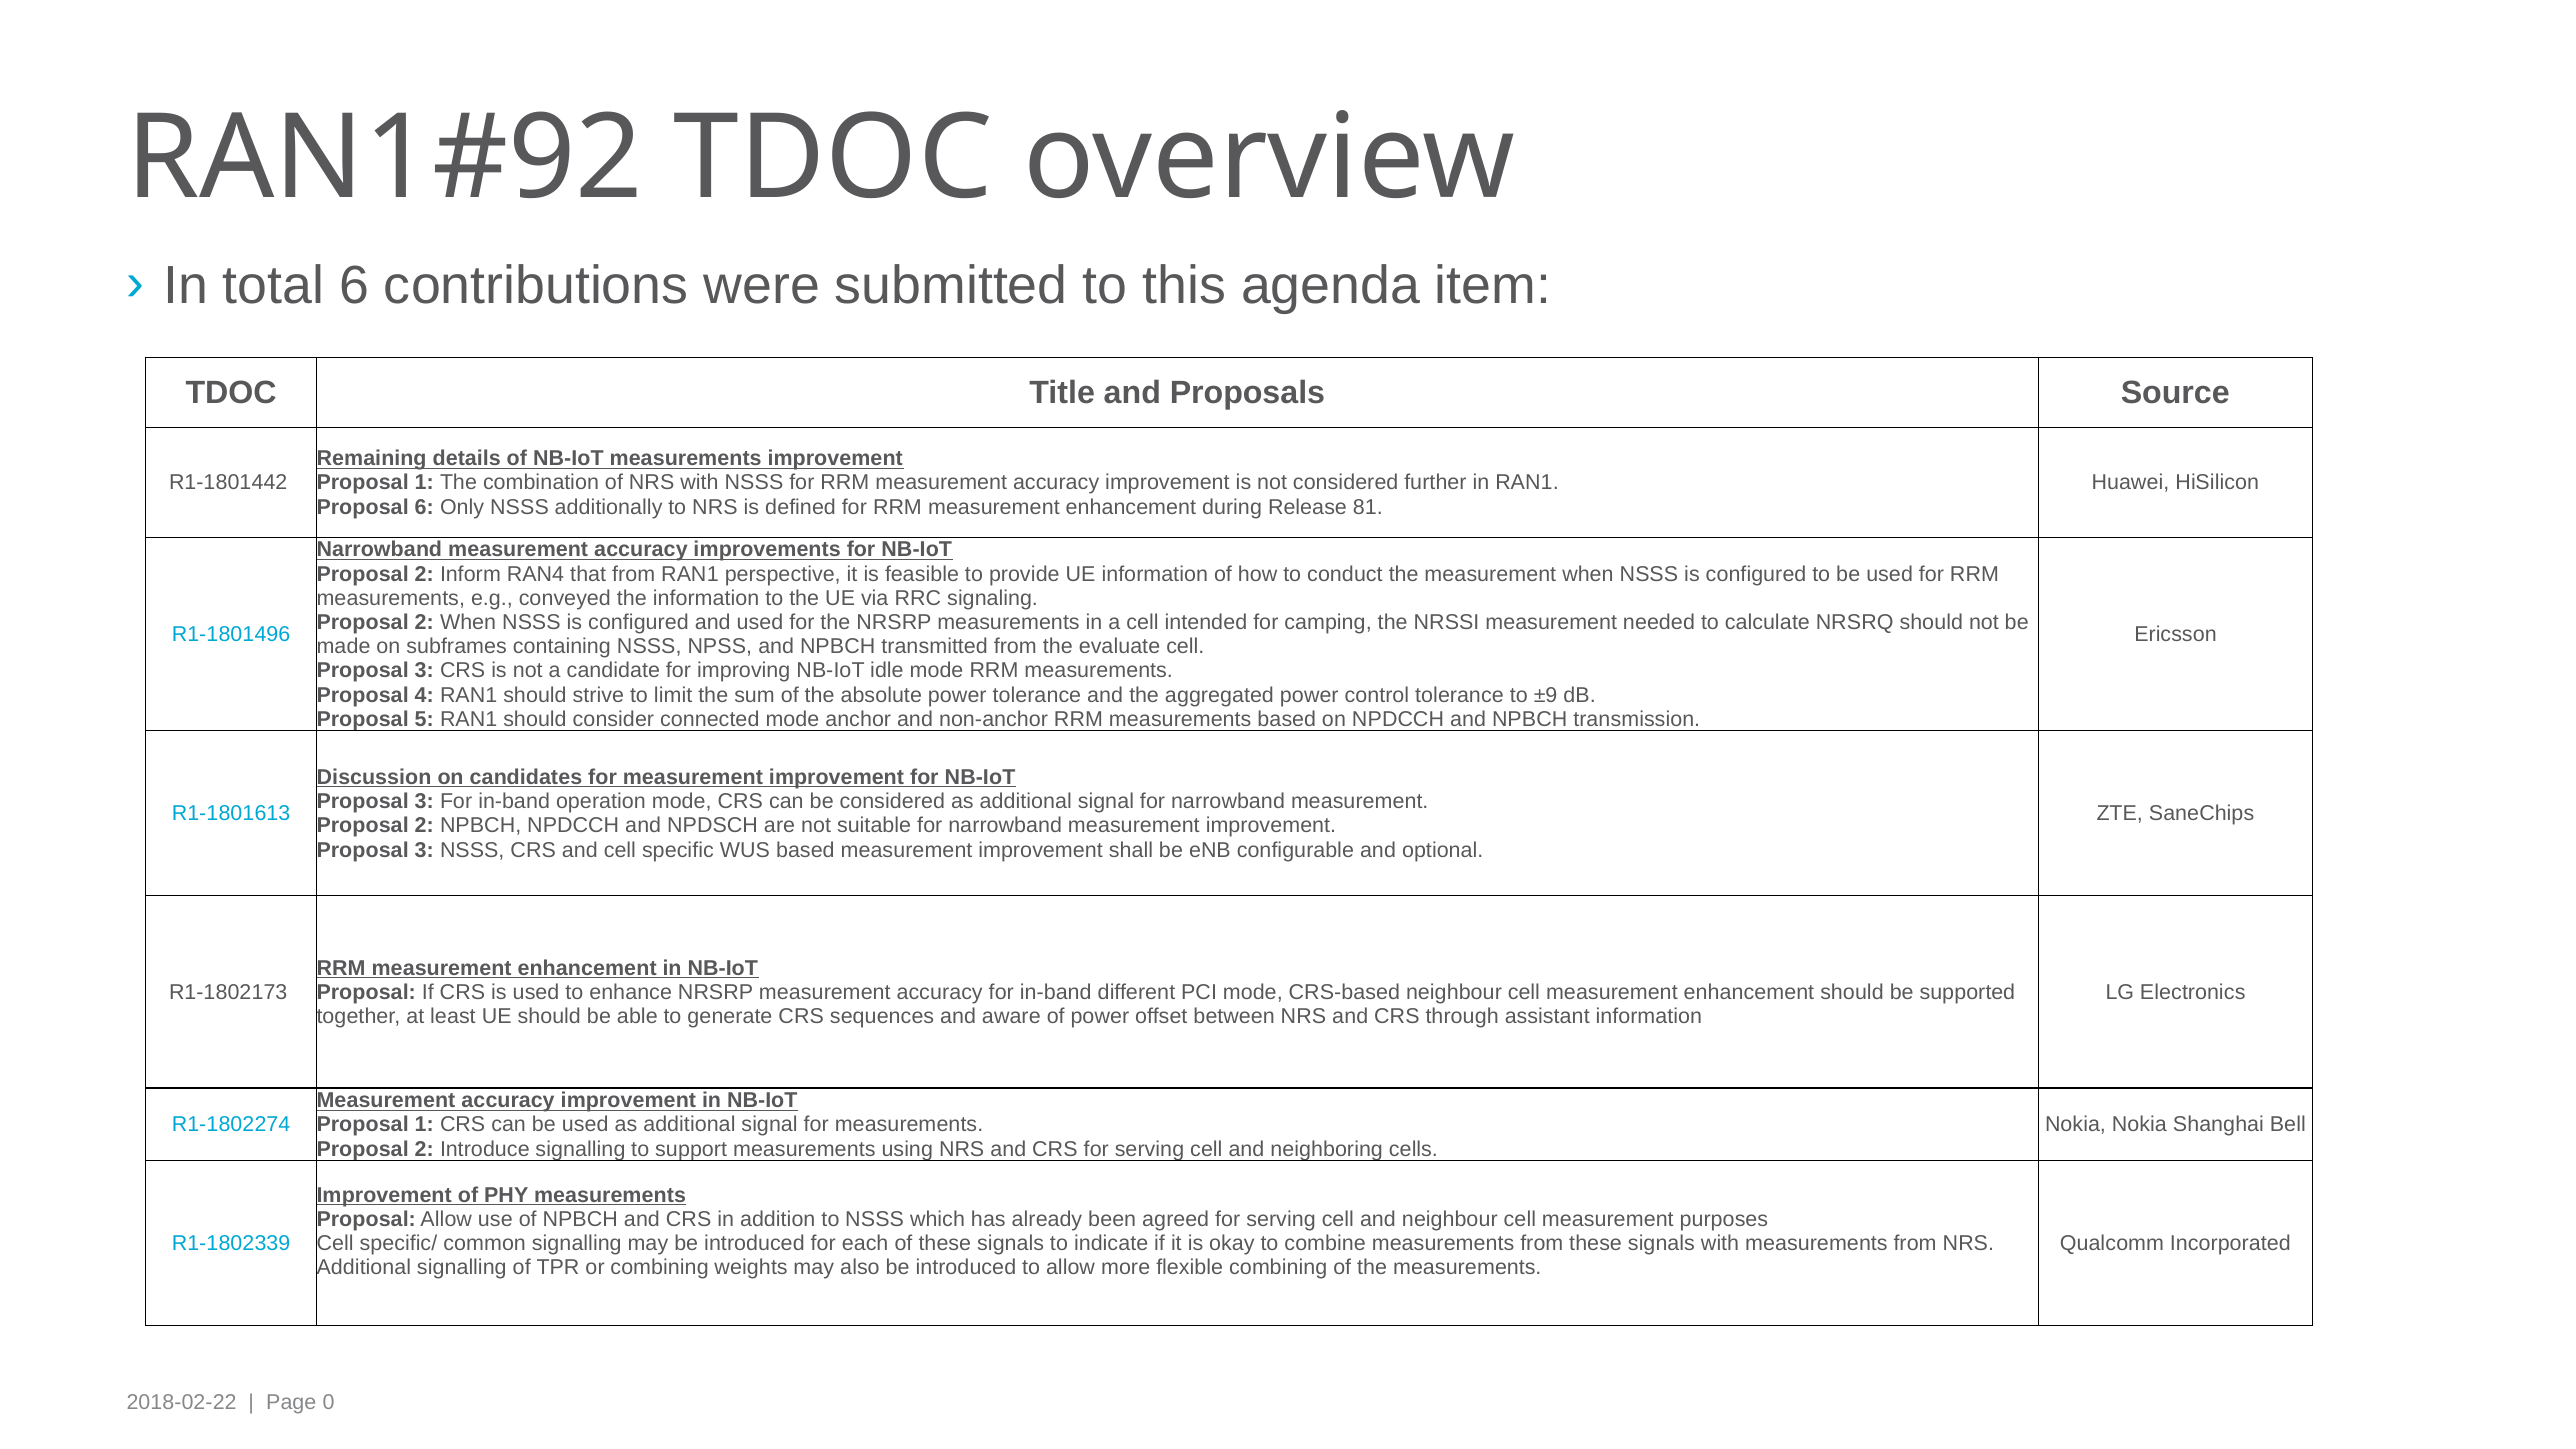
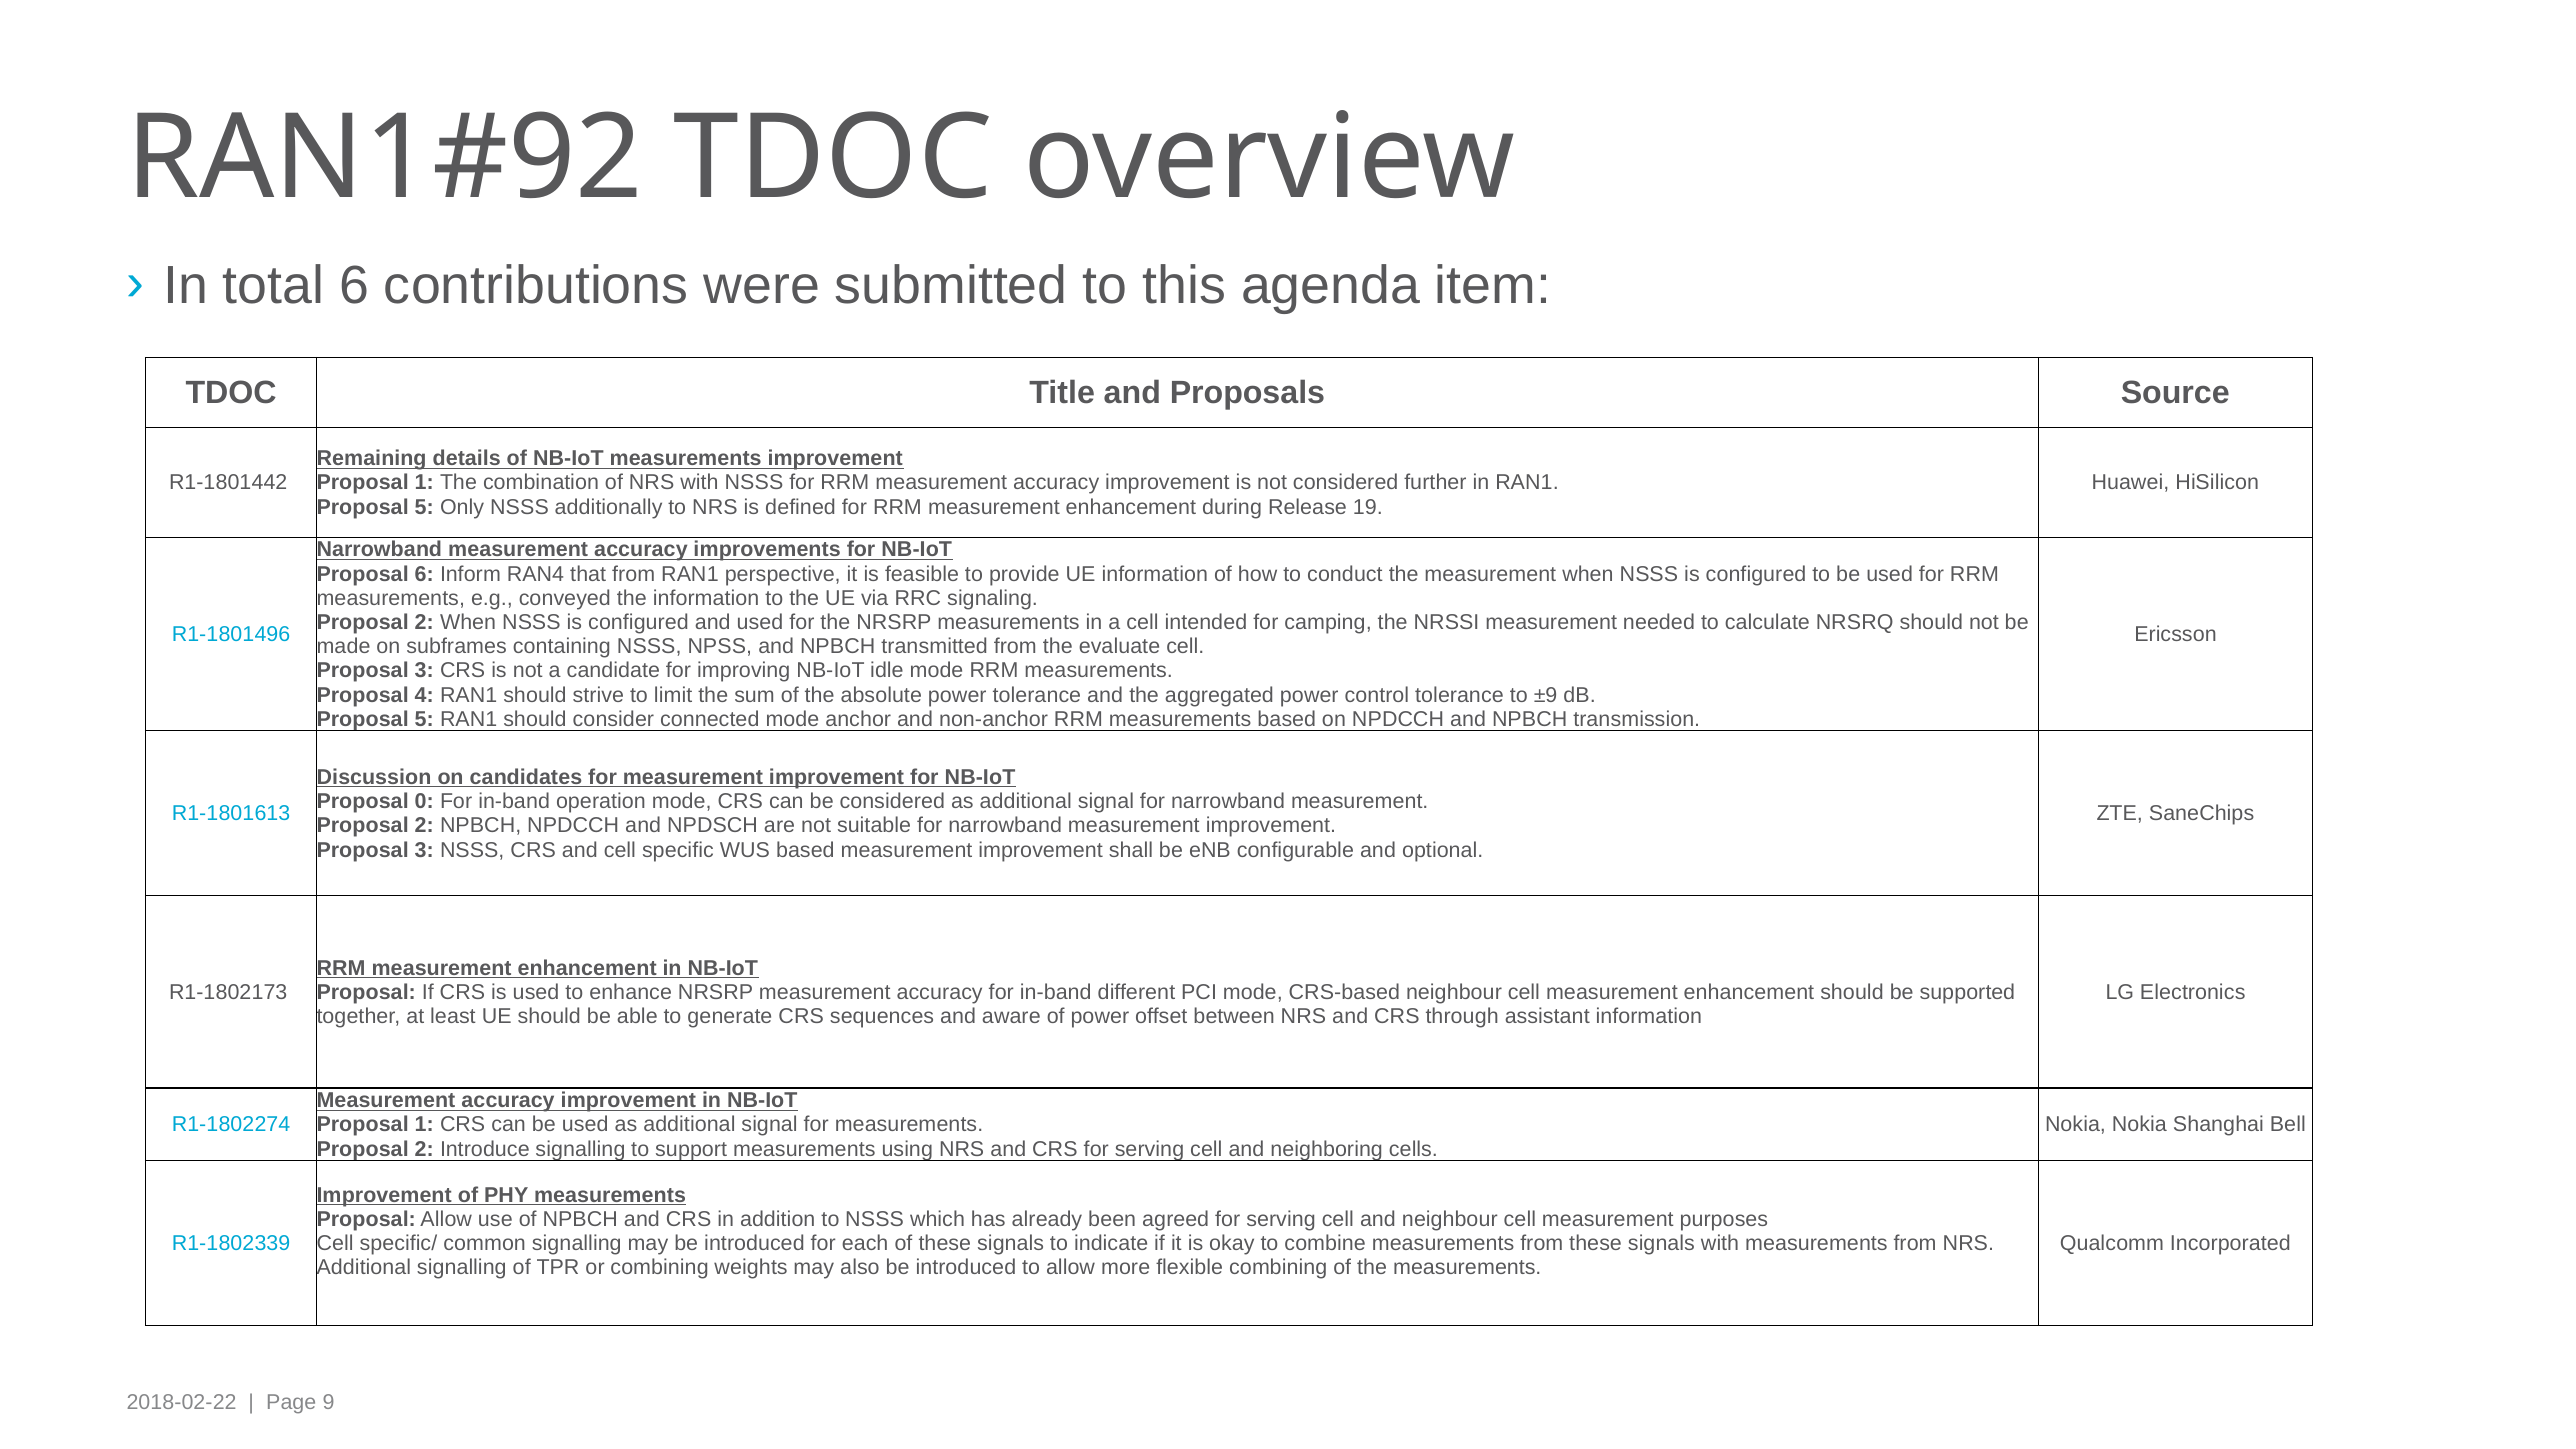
6 at (424, 507): 6 -> 5
81: 81 -> 19
2 at (424, 574): 2 -> 6
3 at (424, 802): 3 -> 0
0: 0 -> 9
